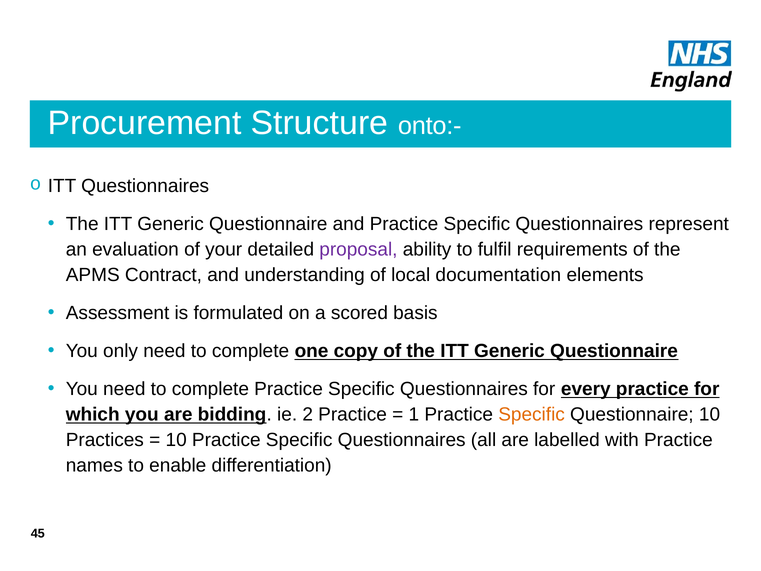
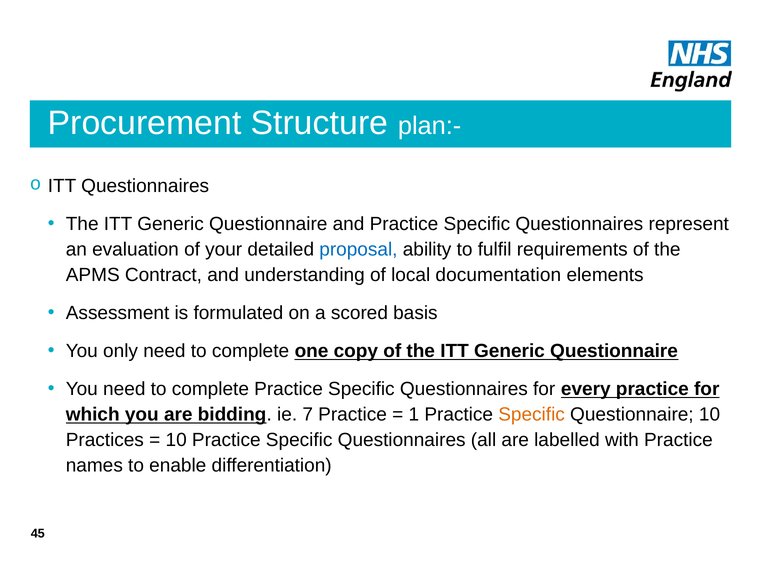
onto:-: onto:- -> plan:-
proposal colour: purple -> blue
2: 2 -> 7
